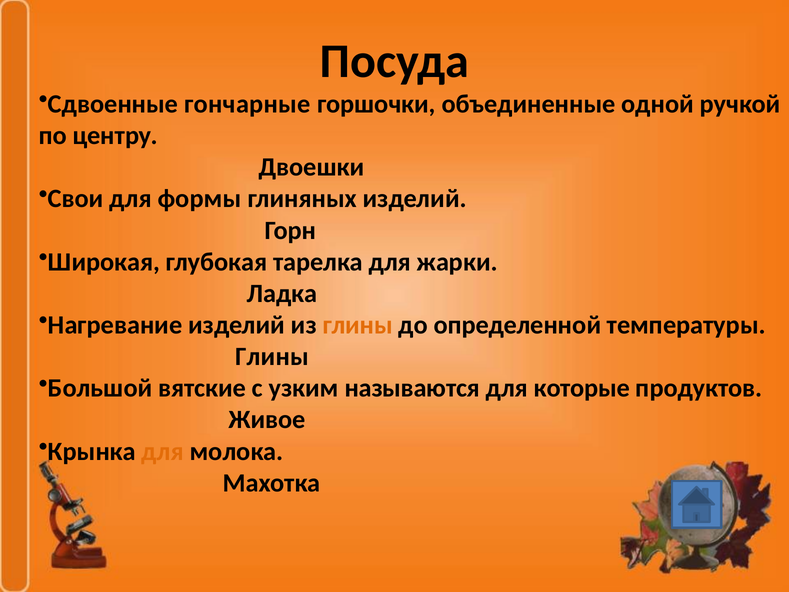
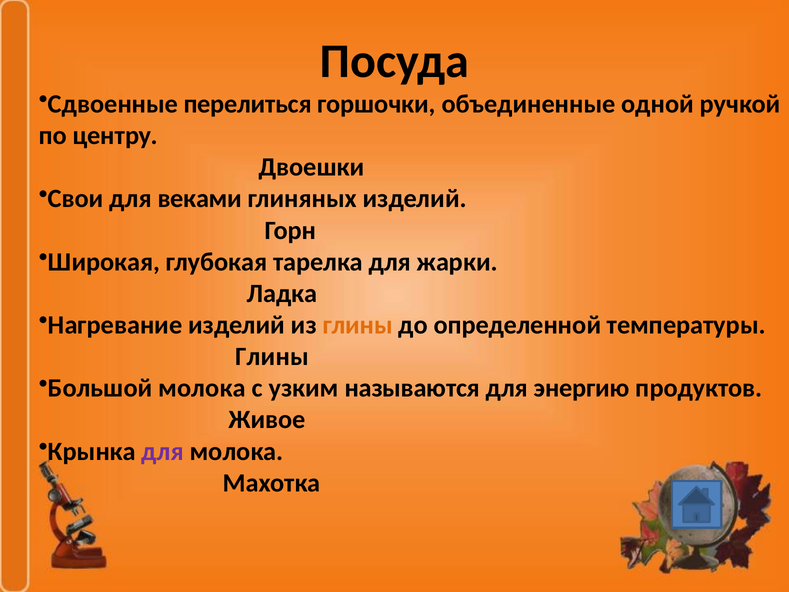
гончарные: гончарные -> перелиться
формы: формы -> веками
Большой вятские: вятские -> молока
которые: которые -> энергию
для at (163, 451) colour: orange -> purple
